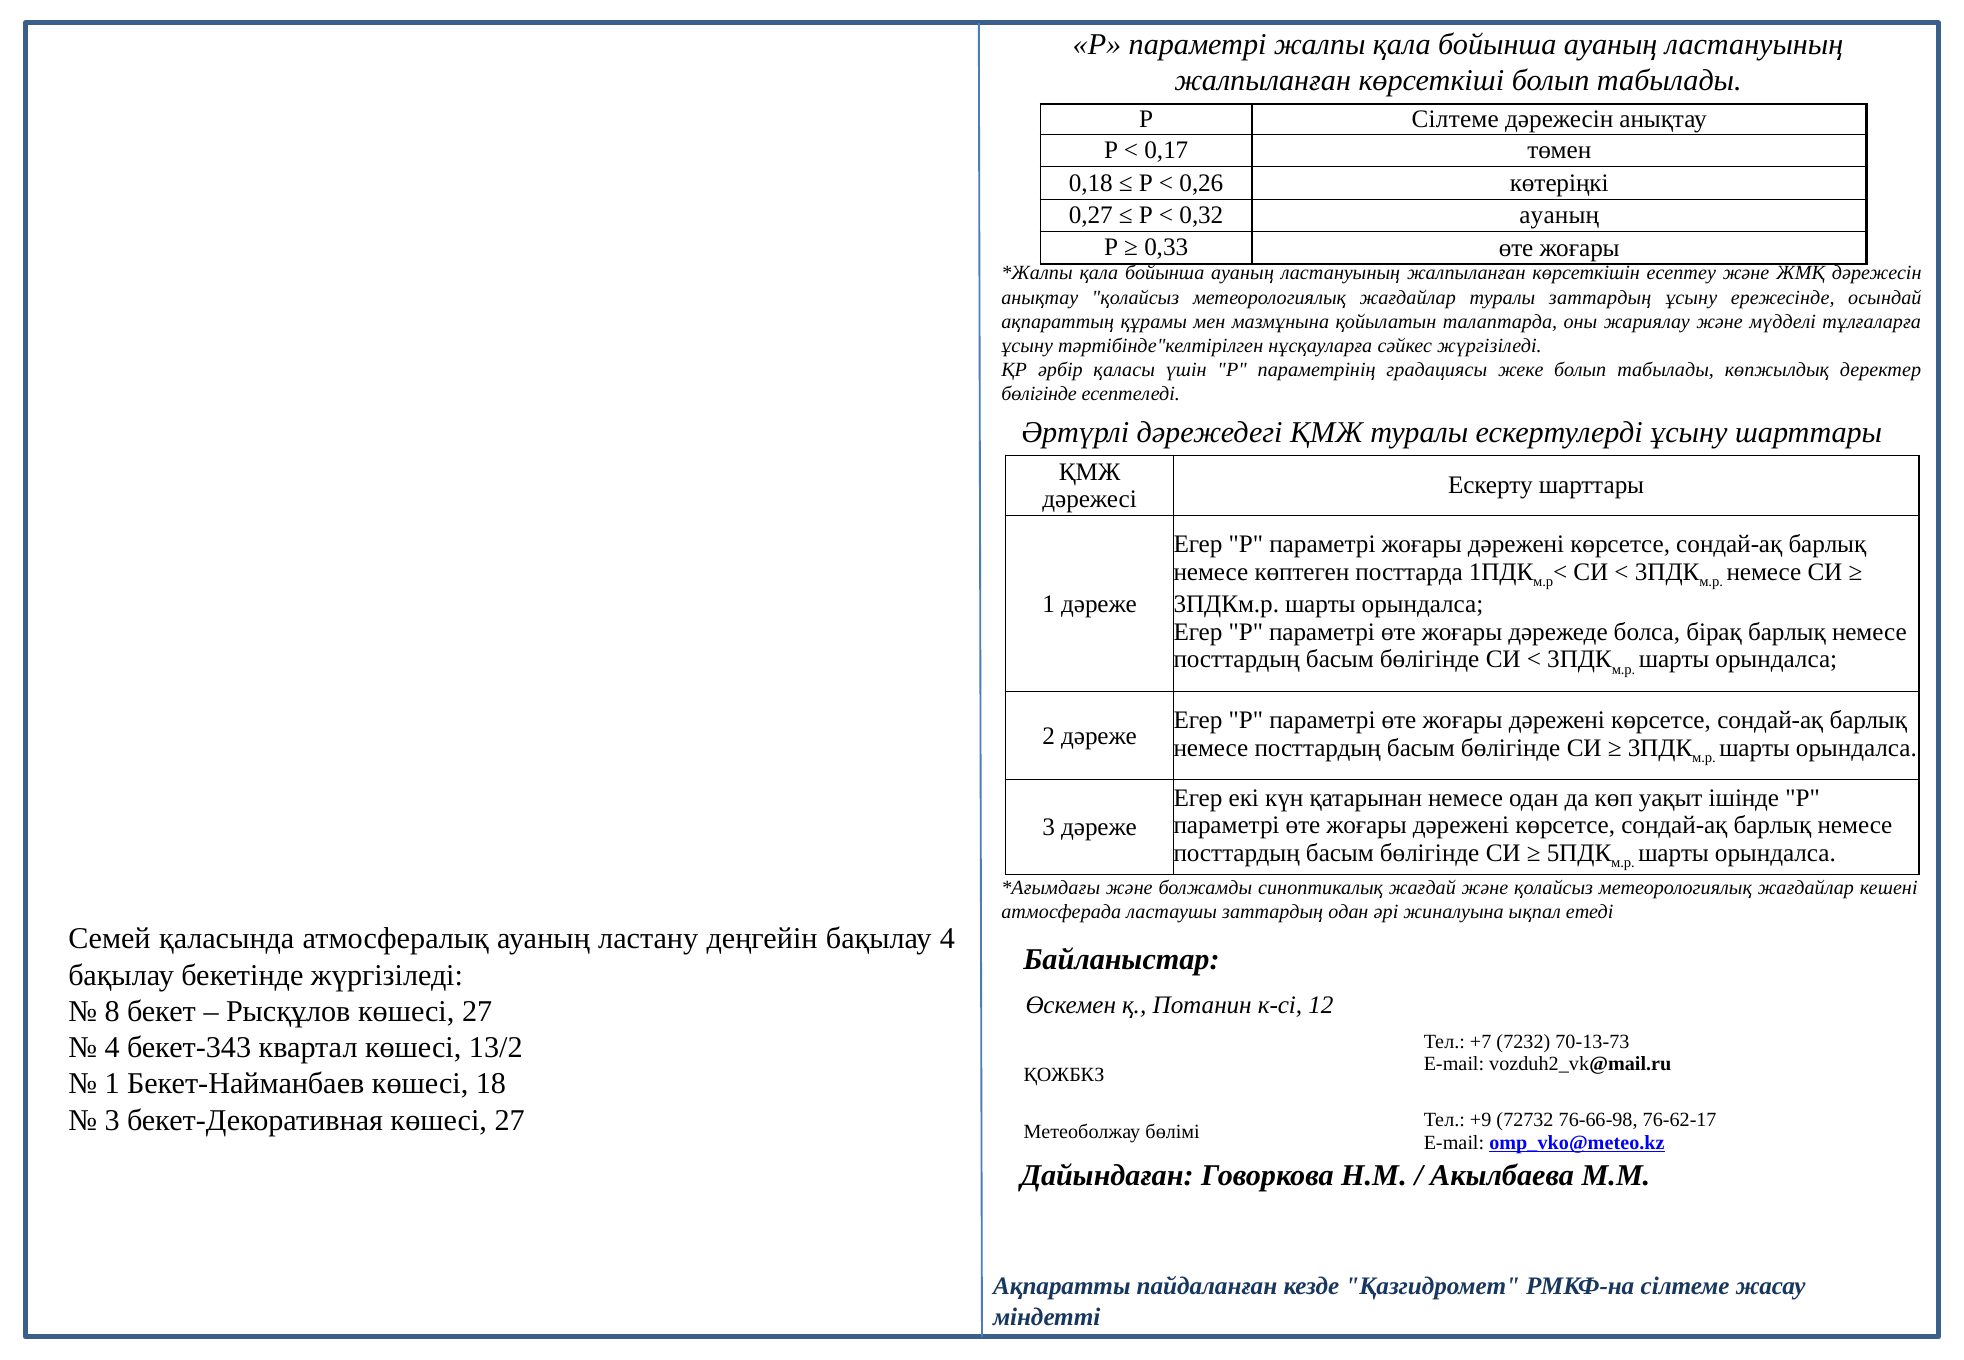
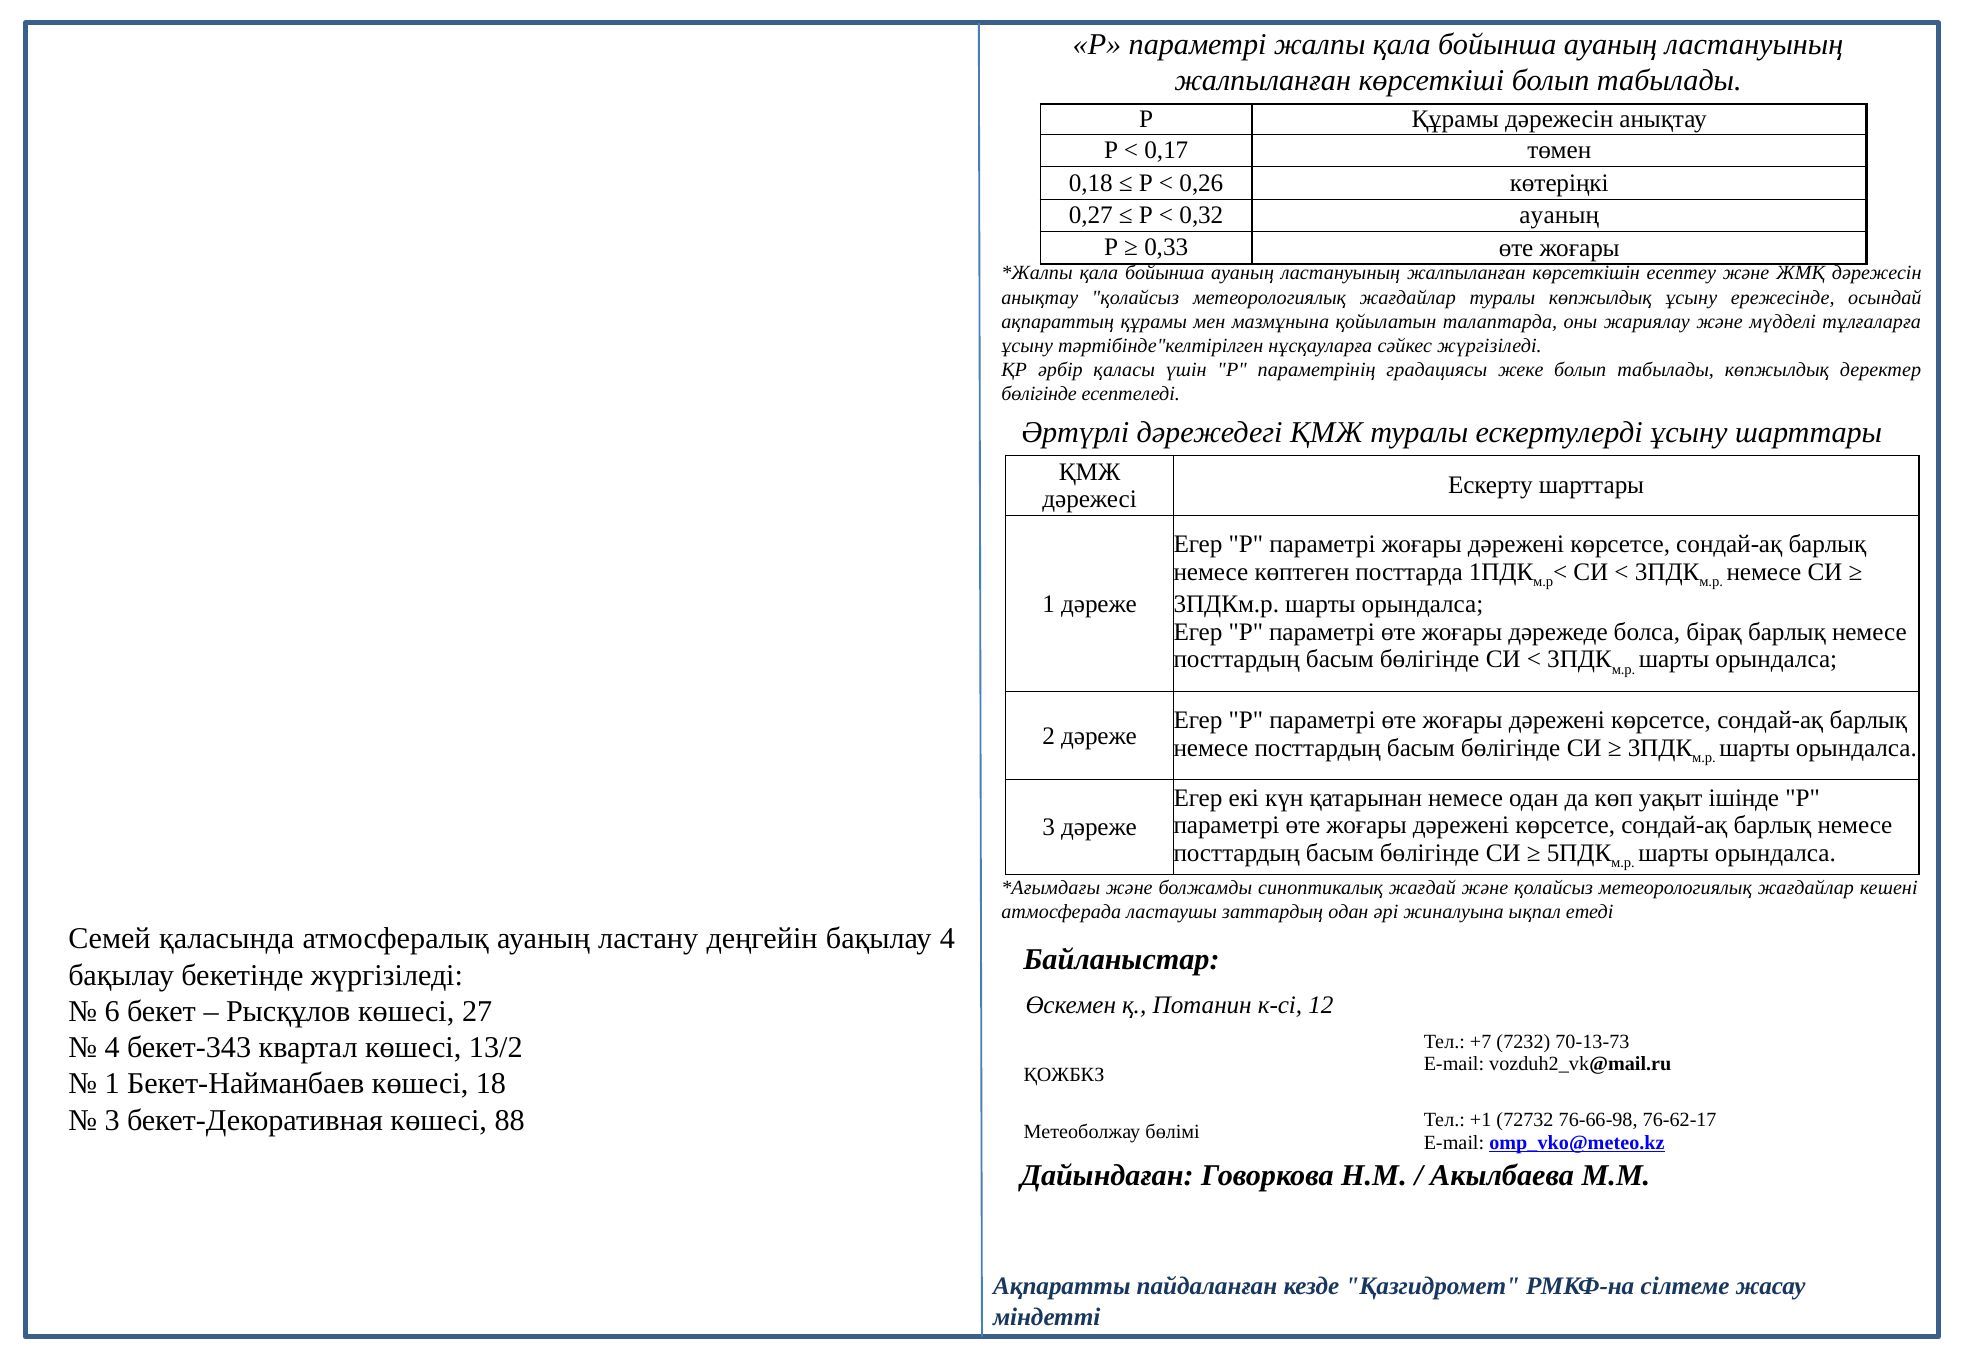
Р Сілтеме: Сілтеме -> Құрамы
туралы заттардың: заттардың -> көпжылдық
8: 8 -> 6
бекет-Декоративная көшесі 27: 27 -> 88
+9: +9 -> +1
